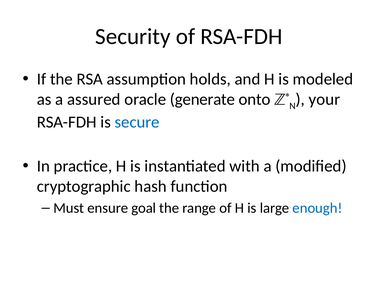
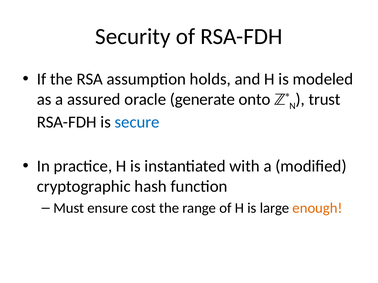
your: your -> trust
goal: goal -> cost
enough colour: blue -> orange
